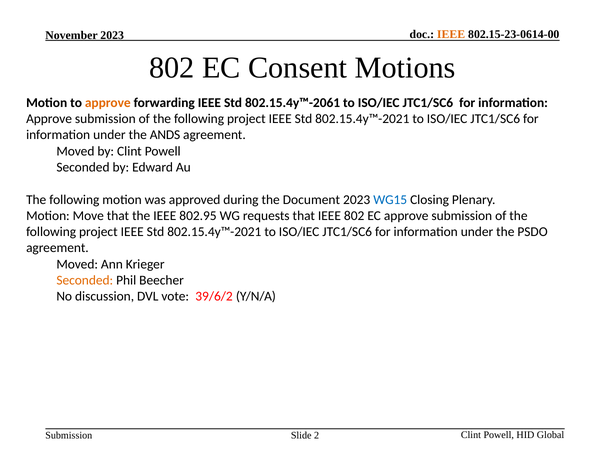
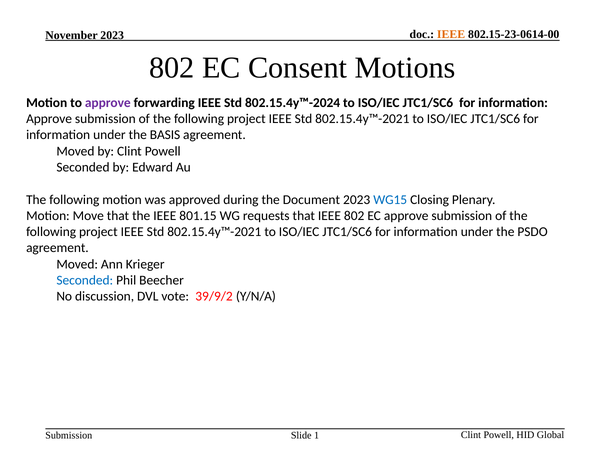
approve at (108, 103) colour: orange -> purple
802.15.4y™-2061: 802.15.4y™-2061 -> 802.15.4y™-2024
ANDS: ANDS -> BASIS
802.95: 802.95 -> 801.15
Seconded at (85, 280) colour: orange -> blue
39/6/2: 39/6/2 -> 39/9/2
2: 2 -> 1
